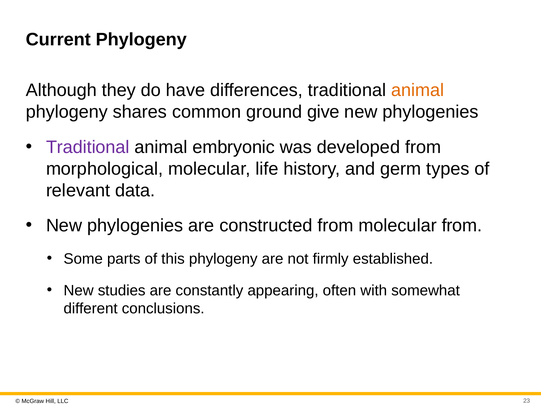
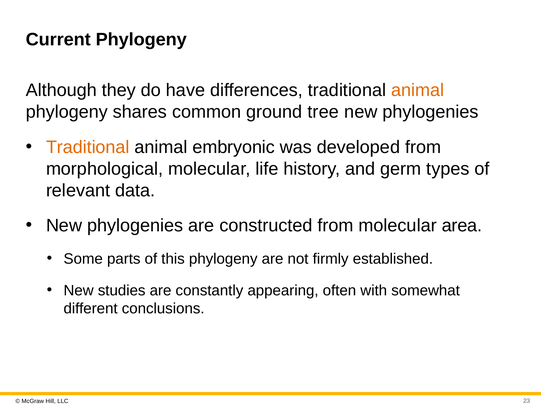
give: give -> tree
Traditional at (88, 147) colour: purple -> orange
molecular from: from -> area
